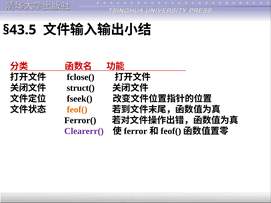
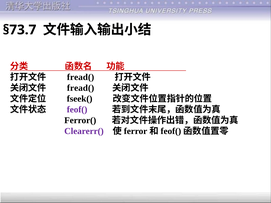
§43.5: §43.5 -> §73.7
fclose( at (81, 77): fclose( -> fread(
struct( at (81, 88): struct( -> fread(
feof( colour: orange -> purple
